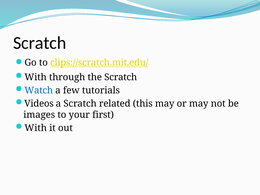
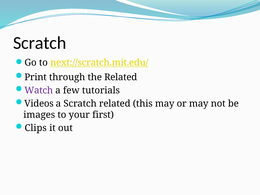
clips://scratch.mit.edu/: clips://scratch.mit.edu/ -> next://scratch.mit.edu/
With at (36, 77): With -> Print
the Scratch: Scratch -> Related
Watch colour: blue -> purple
With at (36, 128): With -> Clips
